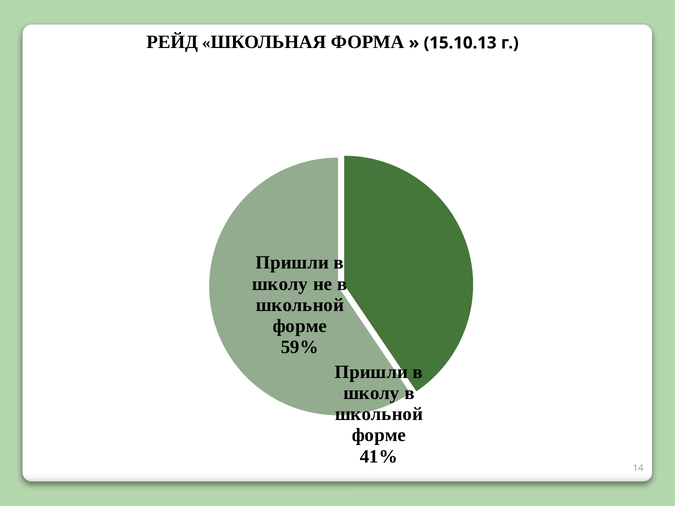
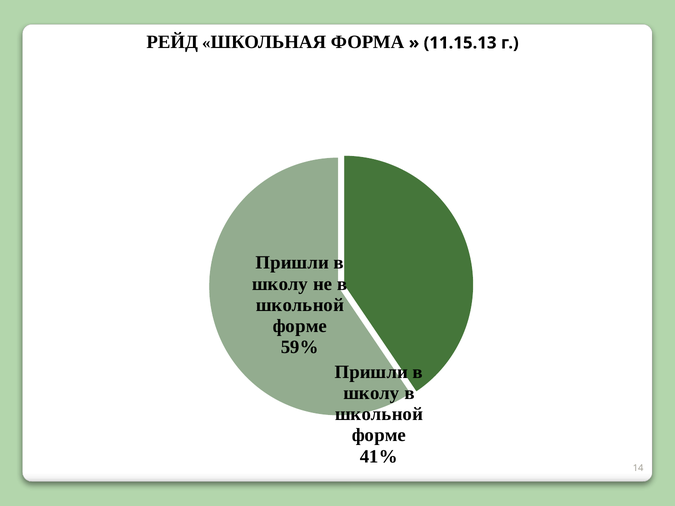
15.10.13: 15.10.13 -> 11.15.13
